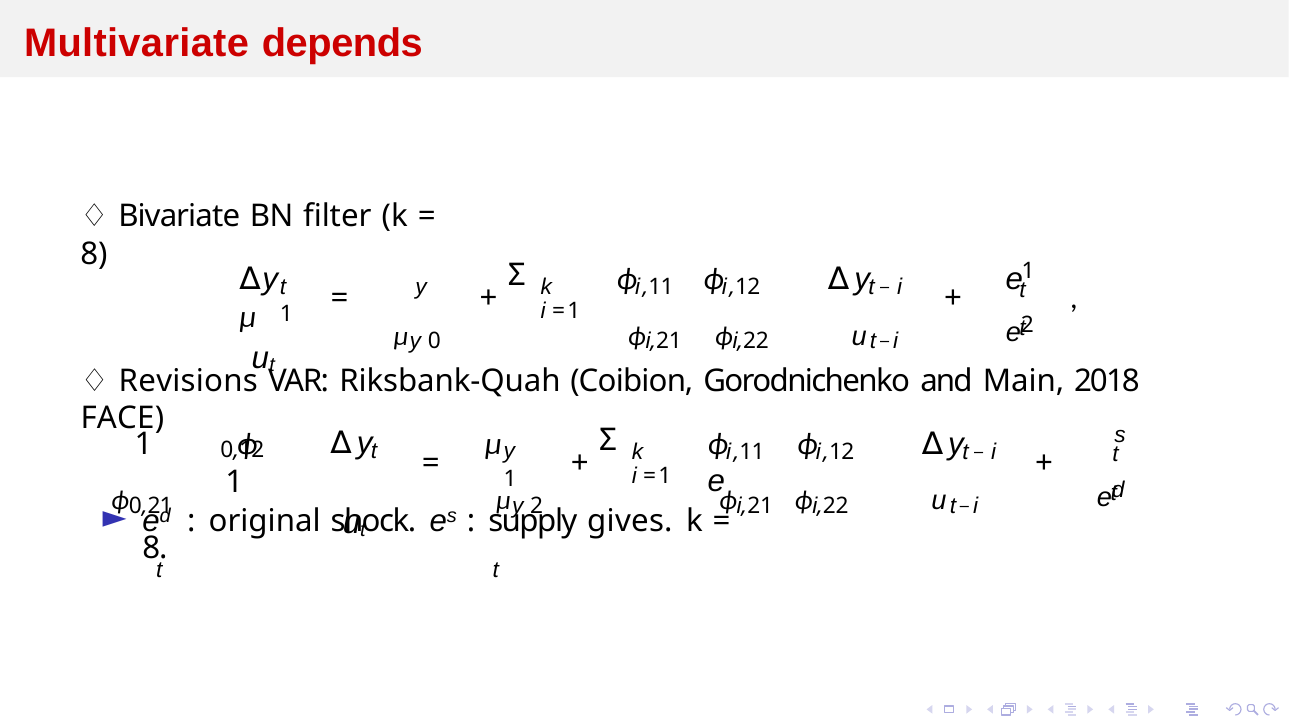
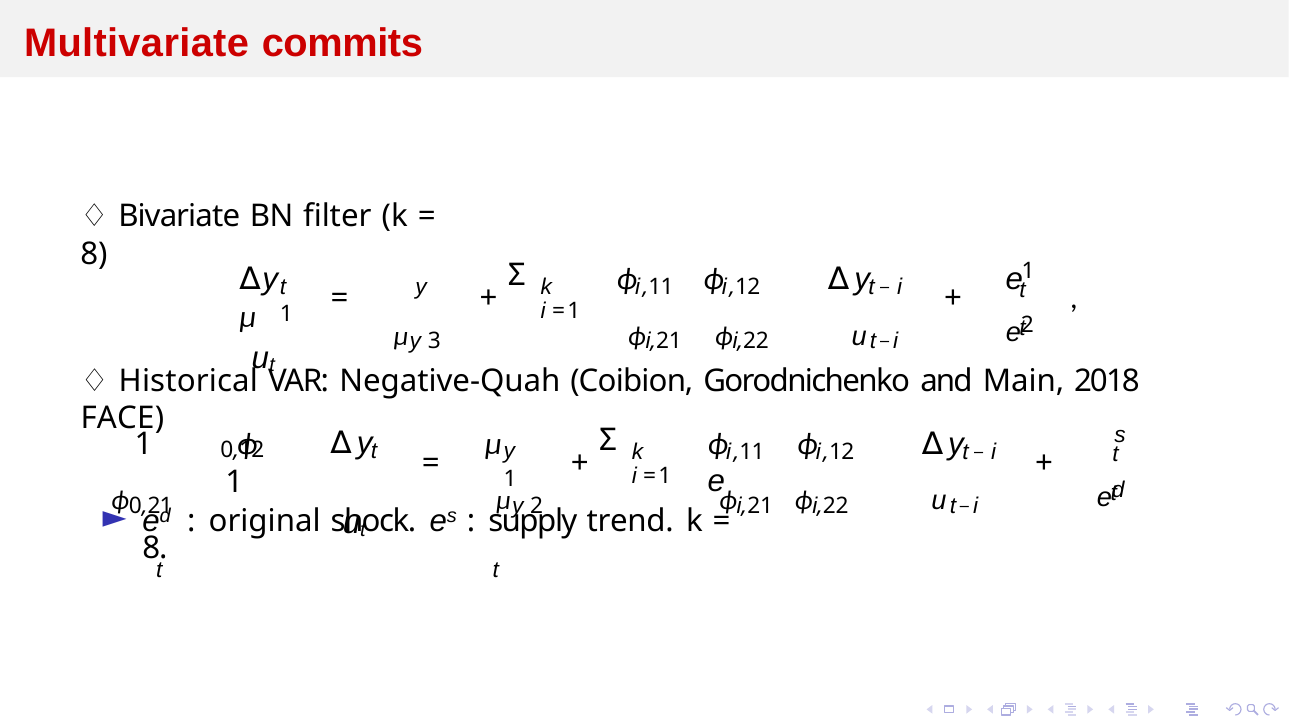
depends: depends -> commits
0: 0 -> 3
Revisions: Revisions -> Historical
Riksbank-Quah: Riksbank-Quah -> Negative-Quah
gives: gives -> trend
